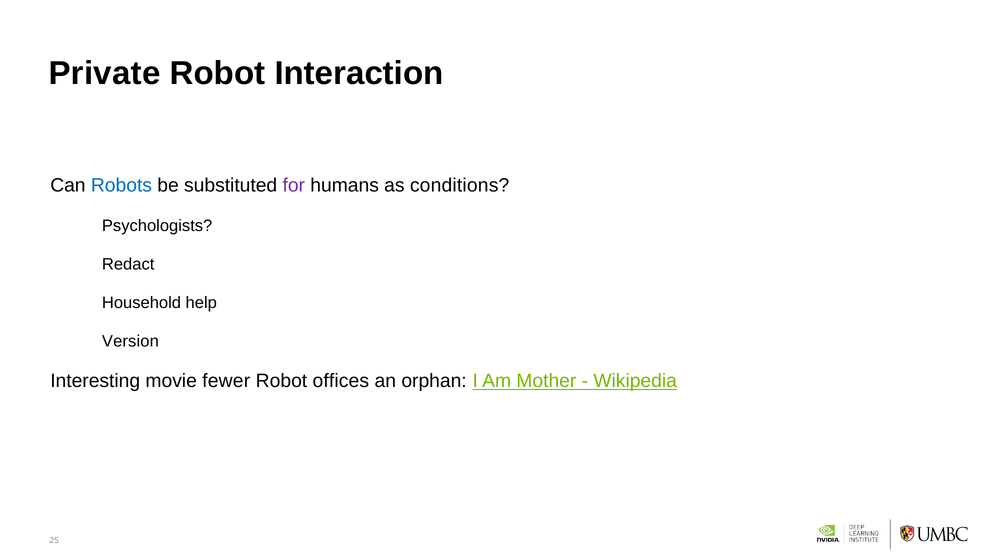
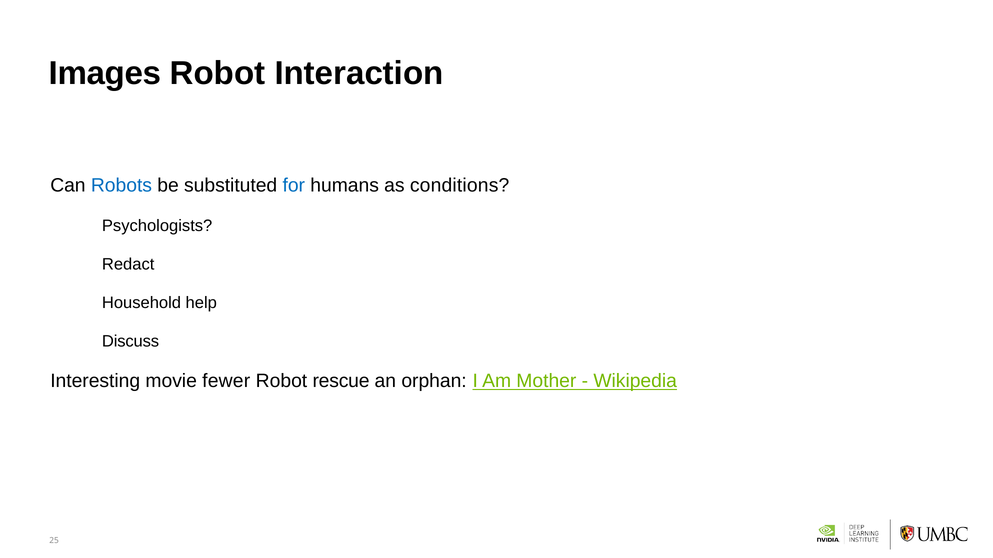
Private: Private -> Images
for colour: purple -> blue
Version: Version -> Discuss
offices: offices -> rescue
